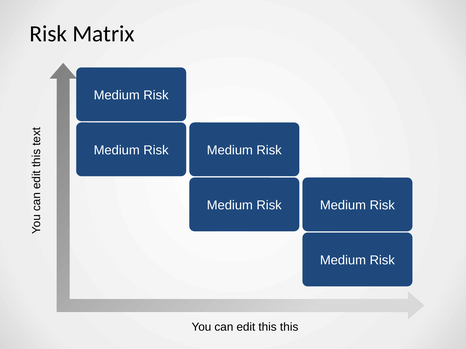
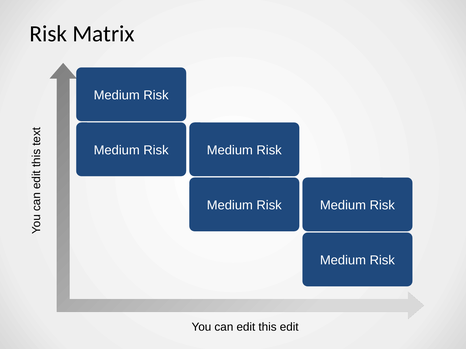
this this: this -> edit
